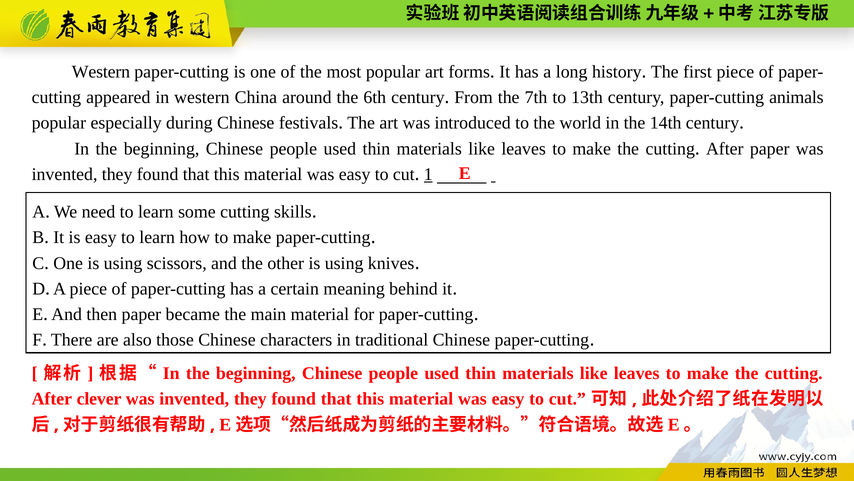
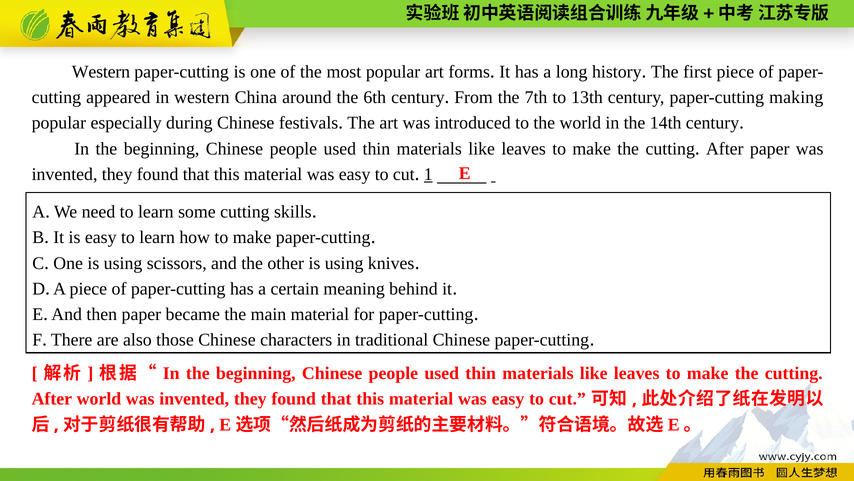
animals: animals -> making
After clever: clever -> world
